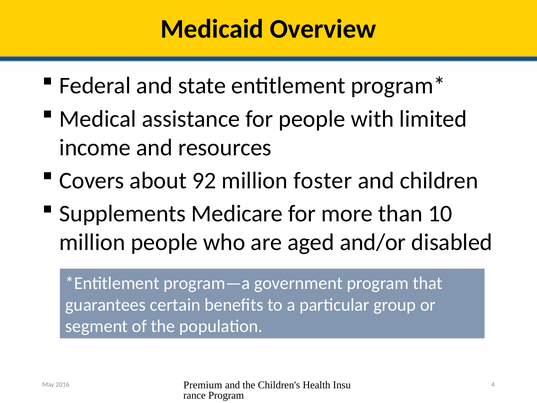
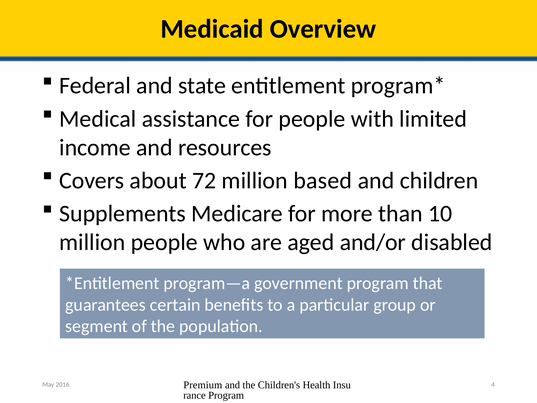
92: 92 -> 72
foster: foster -> based
